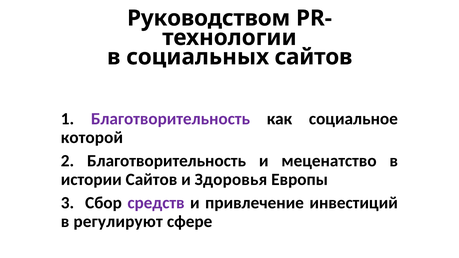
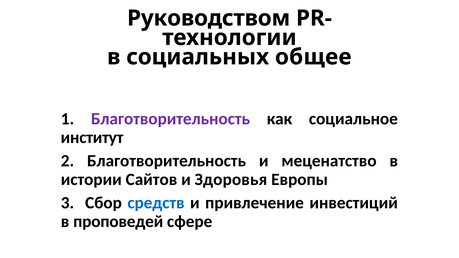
социальных сайтов: сайтов -> общее
которой: которой -> институт
средств colour: purple -> blue
регулируют: регулируют -> проповедей
